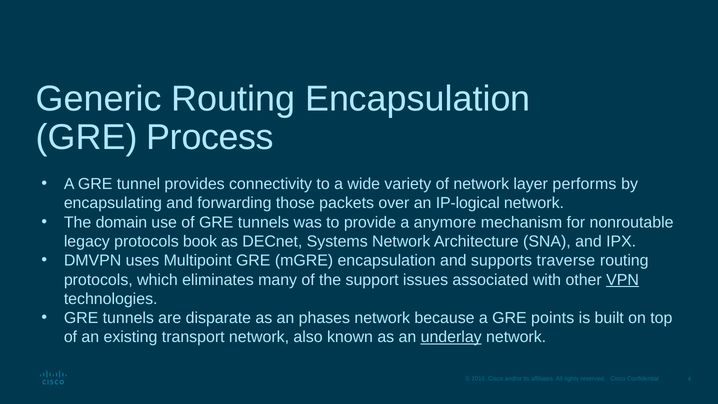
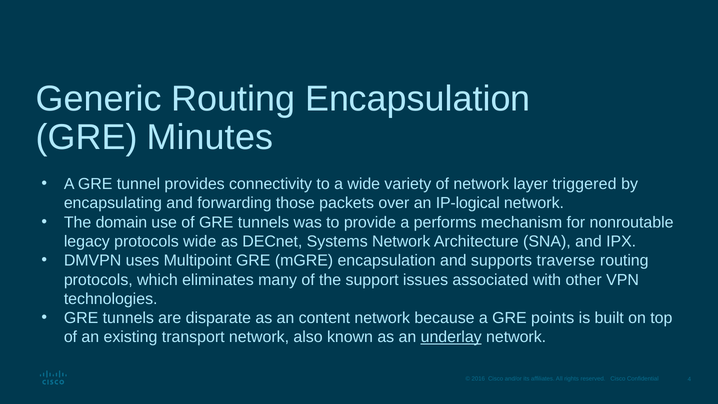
Process: Process -> Minutes
performs: performs -> triggered
anymore: anymore -> performs
protocols book: book -> wide
VPN underline: present -> none
phases: phases -> content
